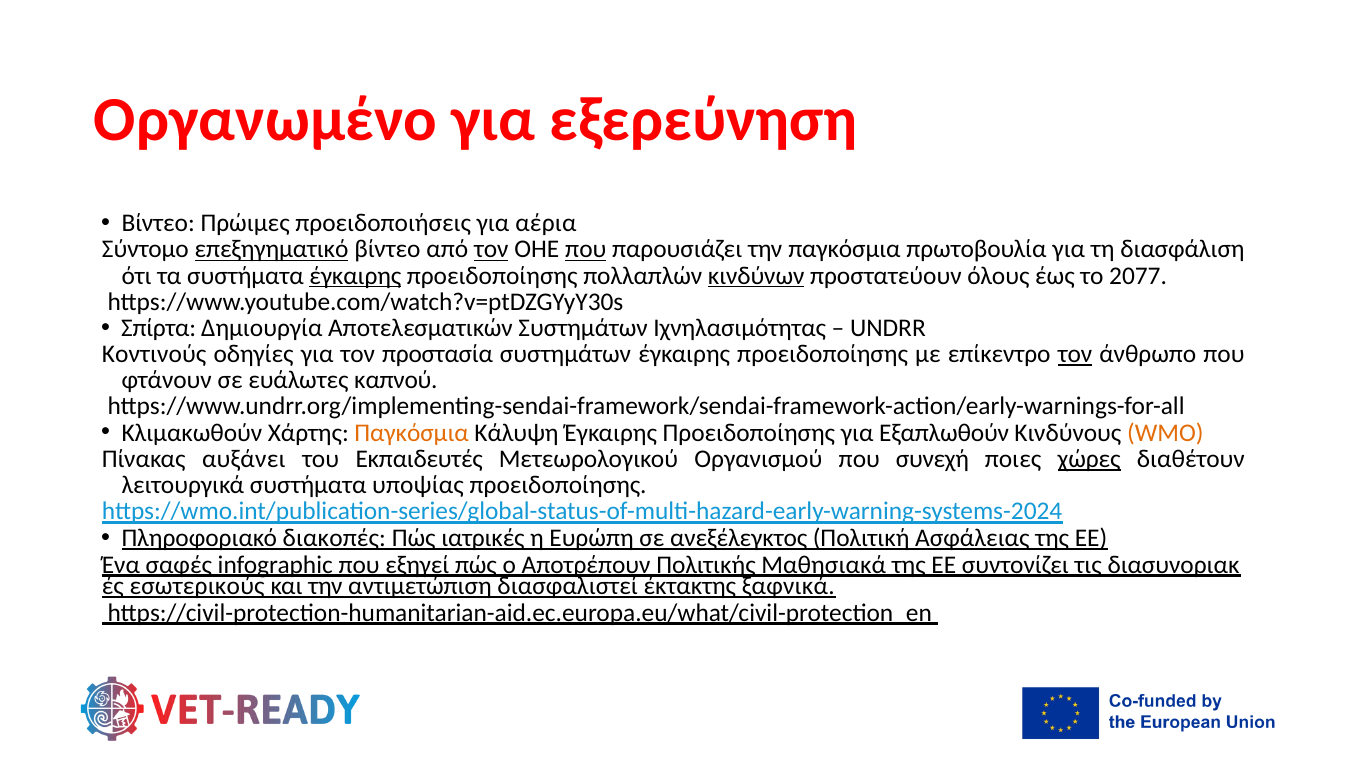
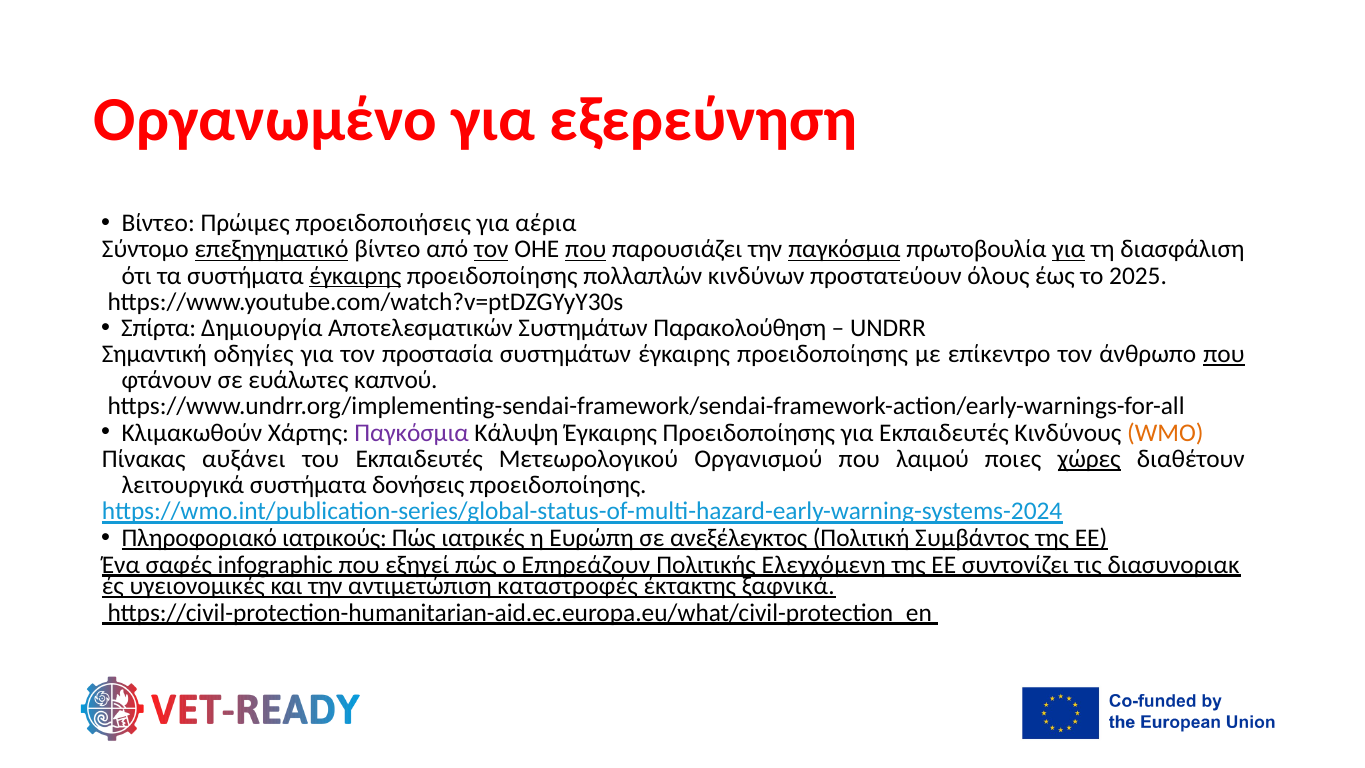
παγκόσμια at (844, 249) underline: none -> present
για at (1069, 249) underline: none -> present
κινδύνων underline: present -> none
2077: 2077 -> 2025
Ιχνηλασιμότητας: Ιχνηλασιμότητας -> Παρακολούθηση
Κοντινούς: Κοντινούς -> Σημαντική
τον at (1075, 354) underline: present -> none
που at (1224, 354) underline: none -> present
Παγκόσμια at (412, 433) colour: orange -> purple
για Εξαπλωθούν: Εξαπλωθούν -> Εκπαιδευτές
συνεχή: συνεχή -> λαιμού
υποψίας: υποψίας -> δονήσεις
διακοπές: διακοπές -> ιατρικούς
Ασφάλειας: Ασφάλειας -> Συμβάντος
Αποτρέπουν: Αποτρέπουν -> Επηρεάζουν
Μαθησιακά: Μαθησιακά -> Ελεγχόμενη
εσωτερικούς: εσωτερικούς -> υγειονομικές
διασφαλιστεί: διασφαλιστεί -> καταστροφές
